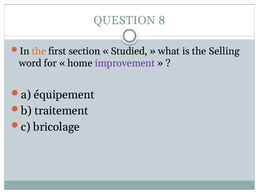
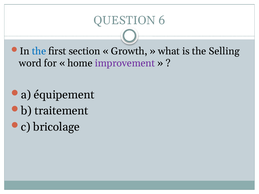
8: 8 -> 6
the at (39, 51) colour: orange -> blue
Studied: Studied -> Growth
